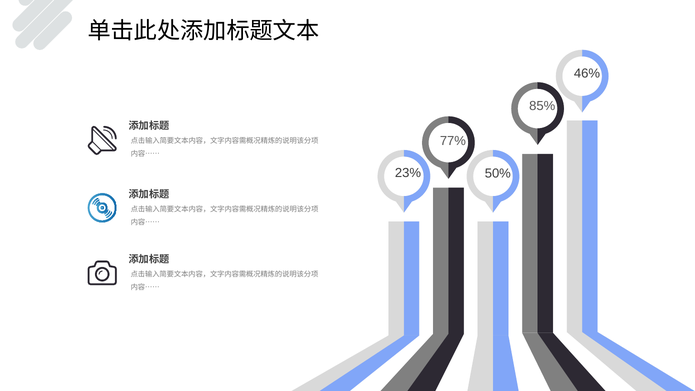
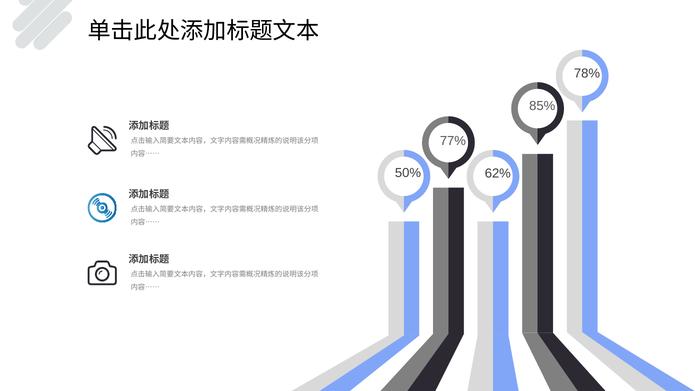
46%: 46% -> 78%
23%: 23% -> 50%
50%: 50% -> 62%
